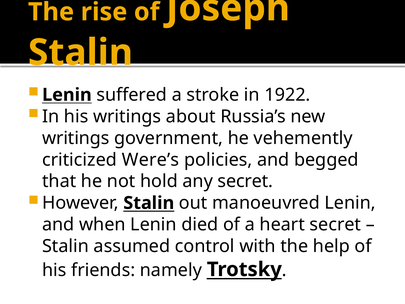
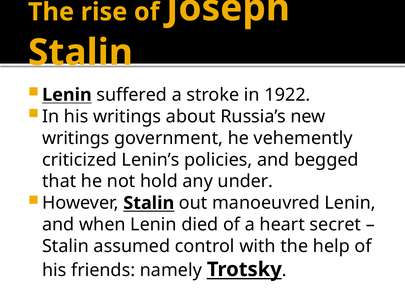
Were’s: Were’s -> Lenin’s
any secret: secret -> under
